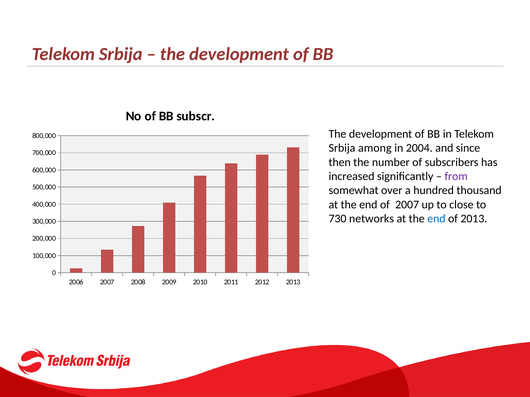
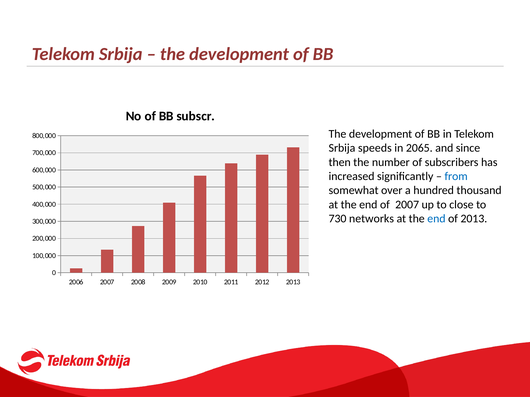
among: among -> speeds
2004: 2004 -> 2065
from colour: purple -> blue
